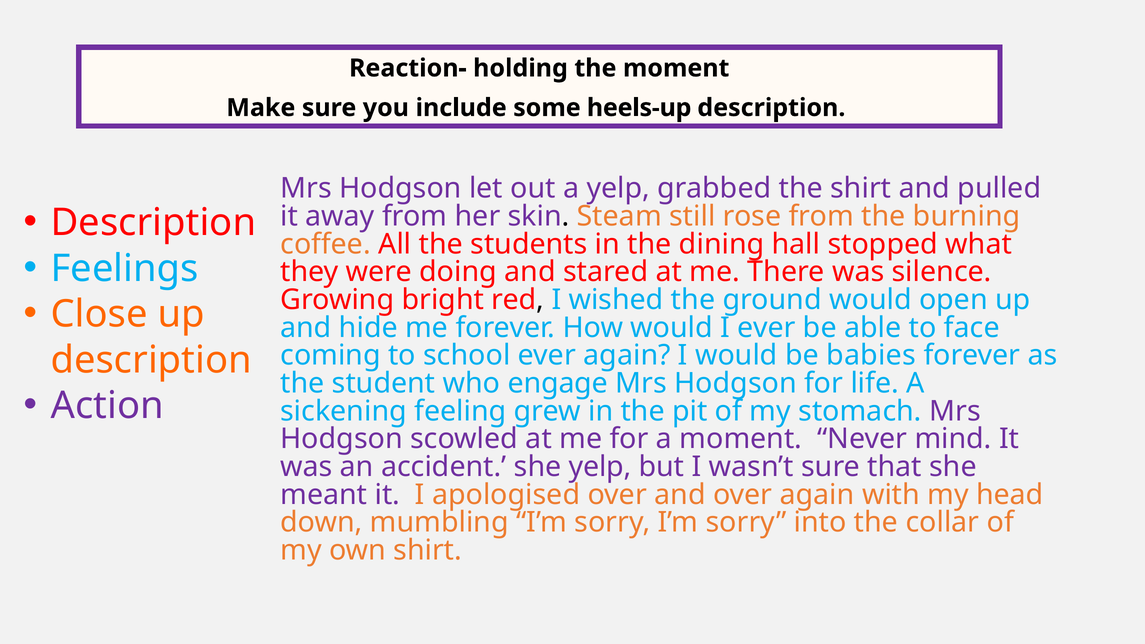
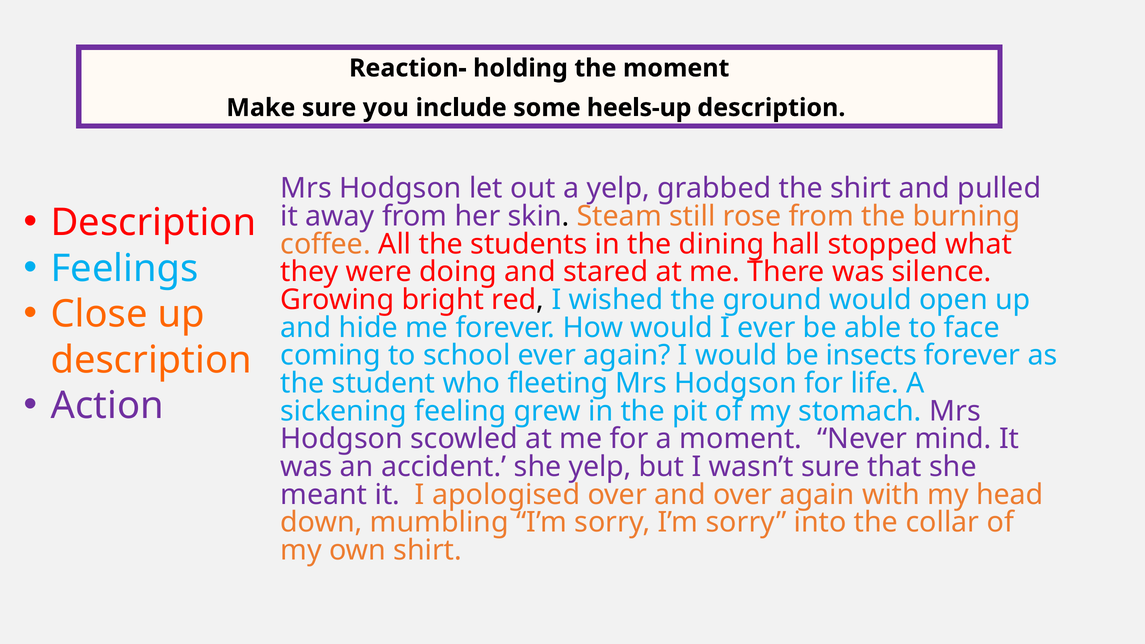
babies: babies -> insects
engage: engage -> fleeting
